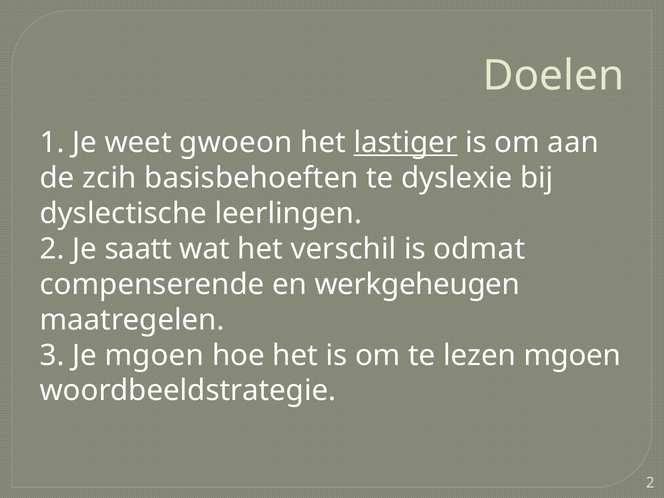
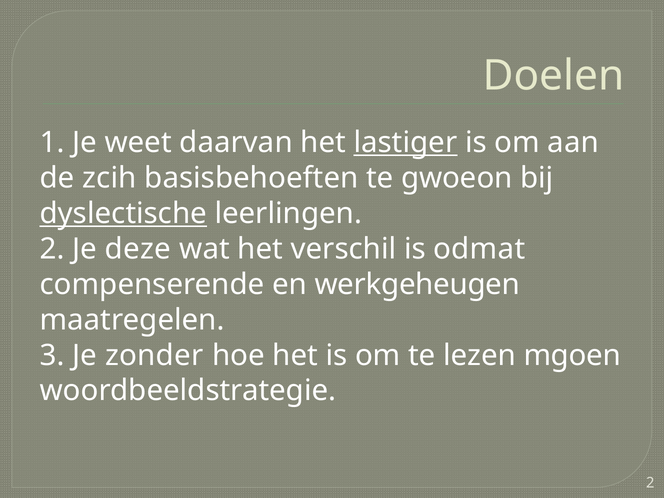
gwoeon: gwoeon -> daarvan
dyslexie: dyslexie -> gwoeon
dyslectische underline: none -> present
saatt: saatt -> deze
Je mgoen: mgoen -> zonder
